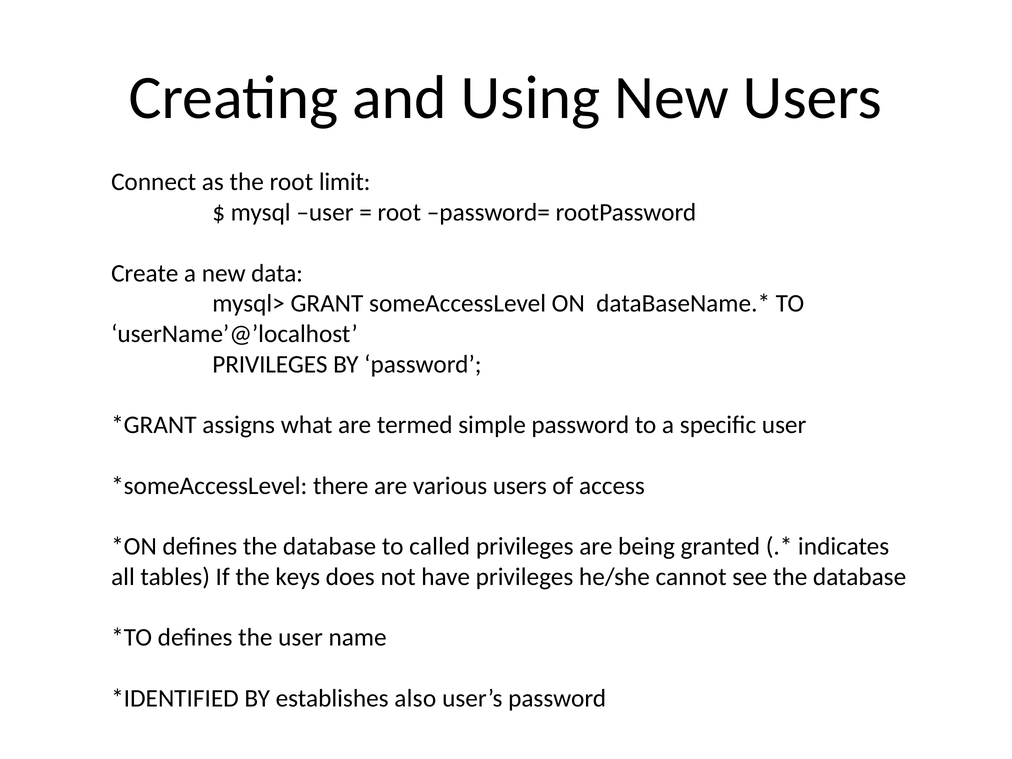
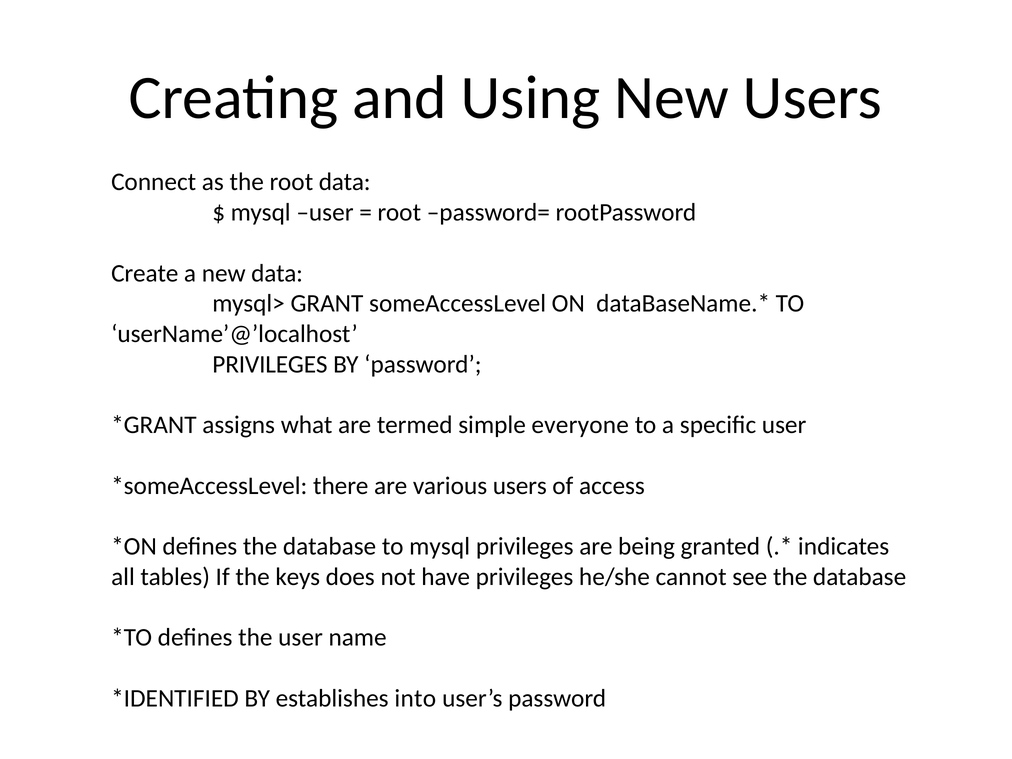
root limit: limit -> data
simple password: password -> everyone
to called: called -> mysql
also: also -> into
